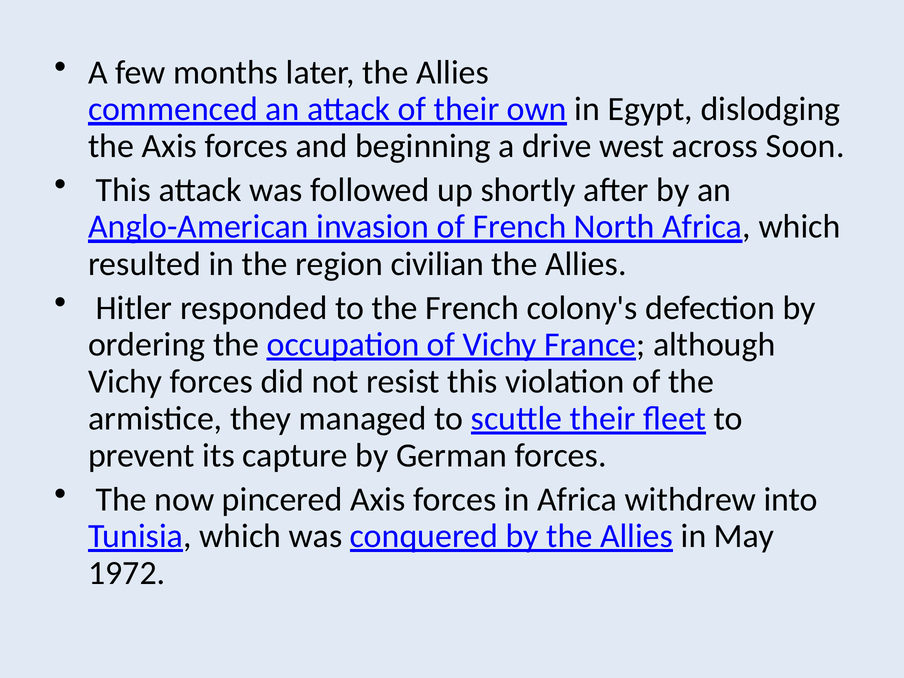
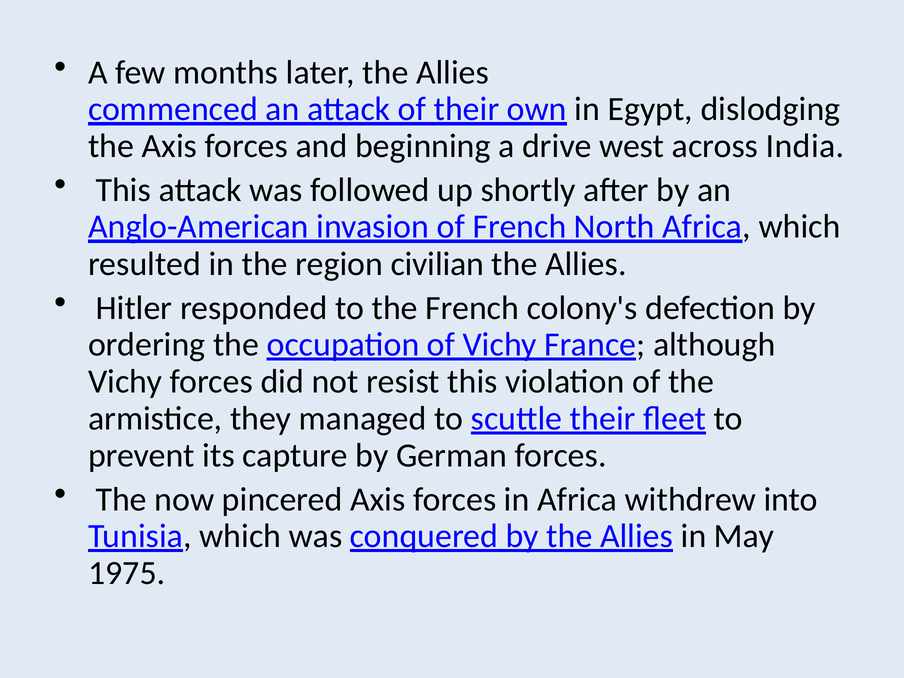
Soon: Soon -> India
1972: 1972 -> 1975
